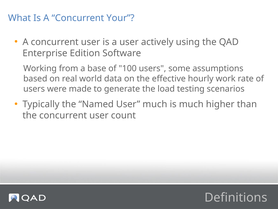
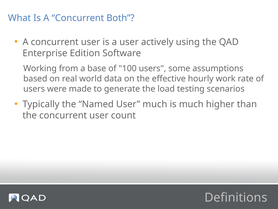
Your: Your -> Both
